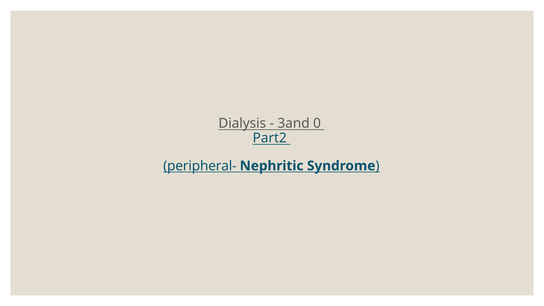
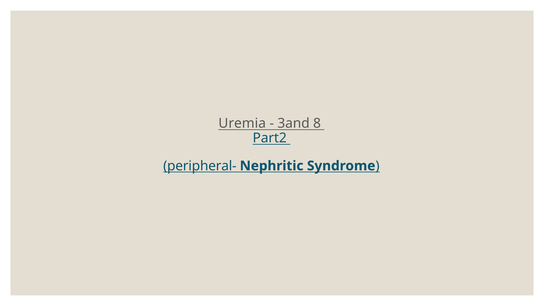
Dialysis: Dialysis -> Uremia
0: 0 -> 8
